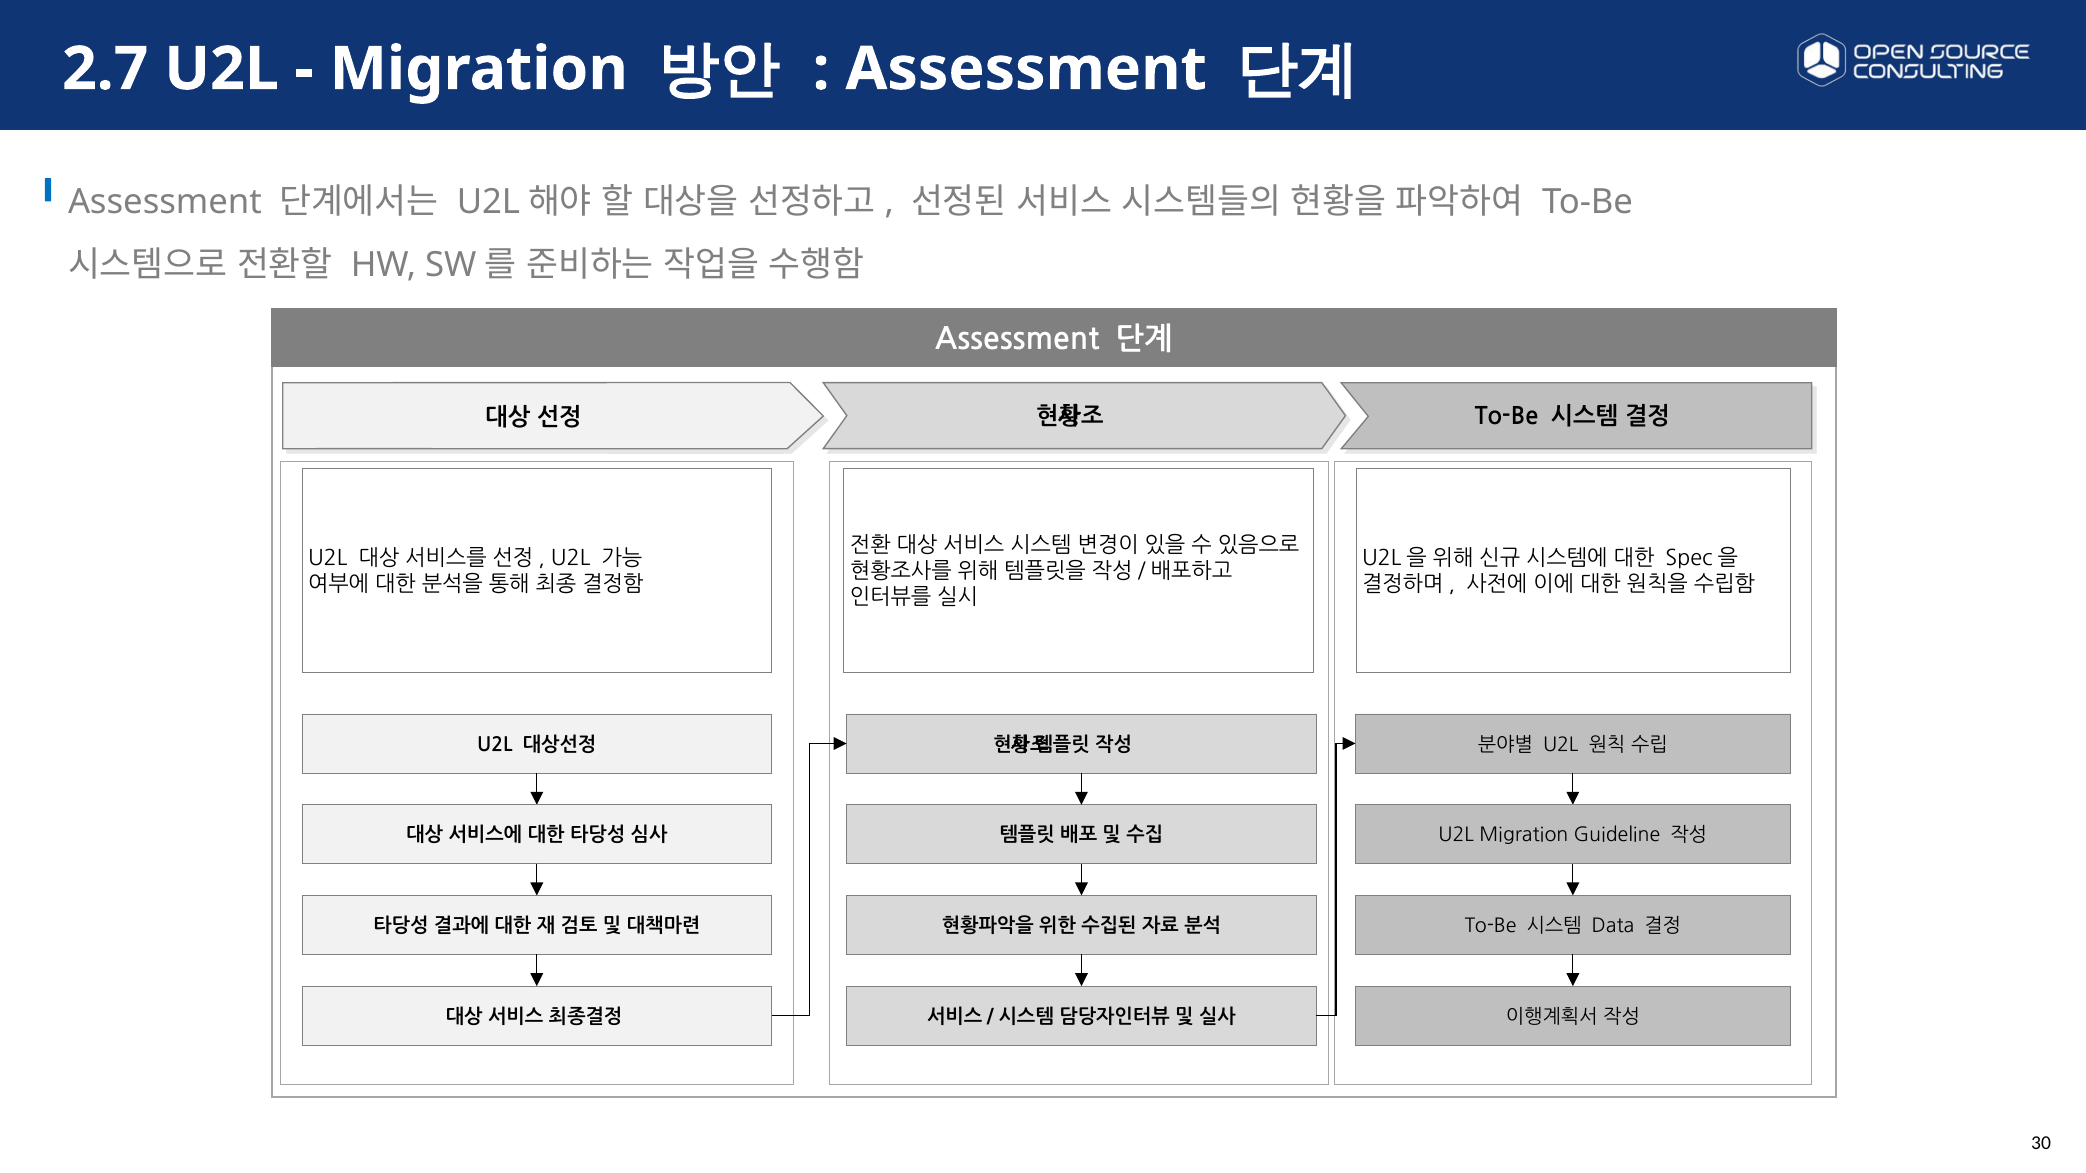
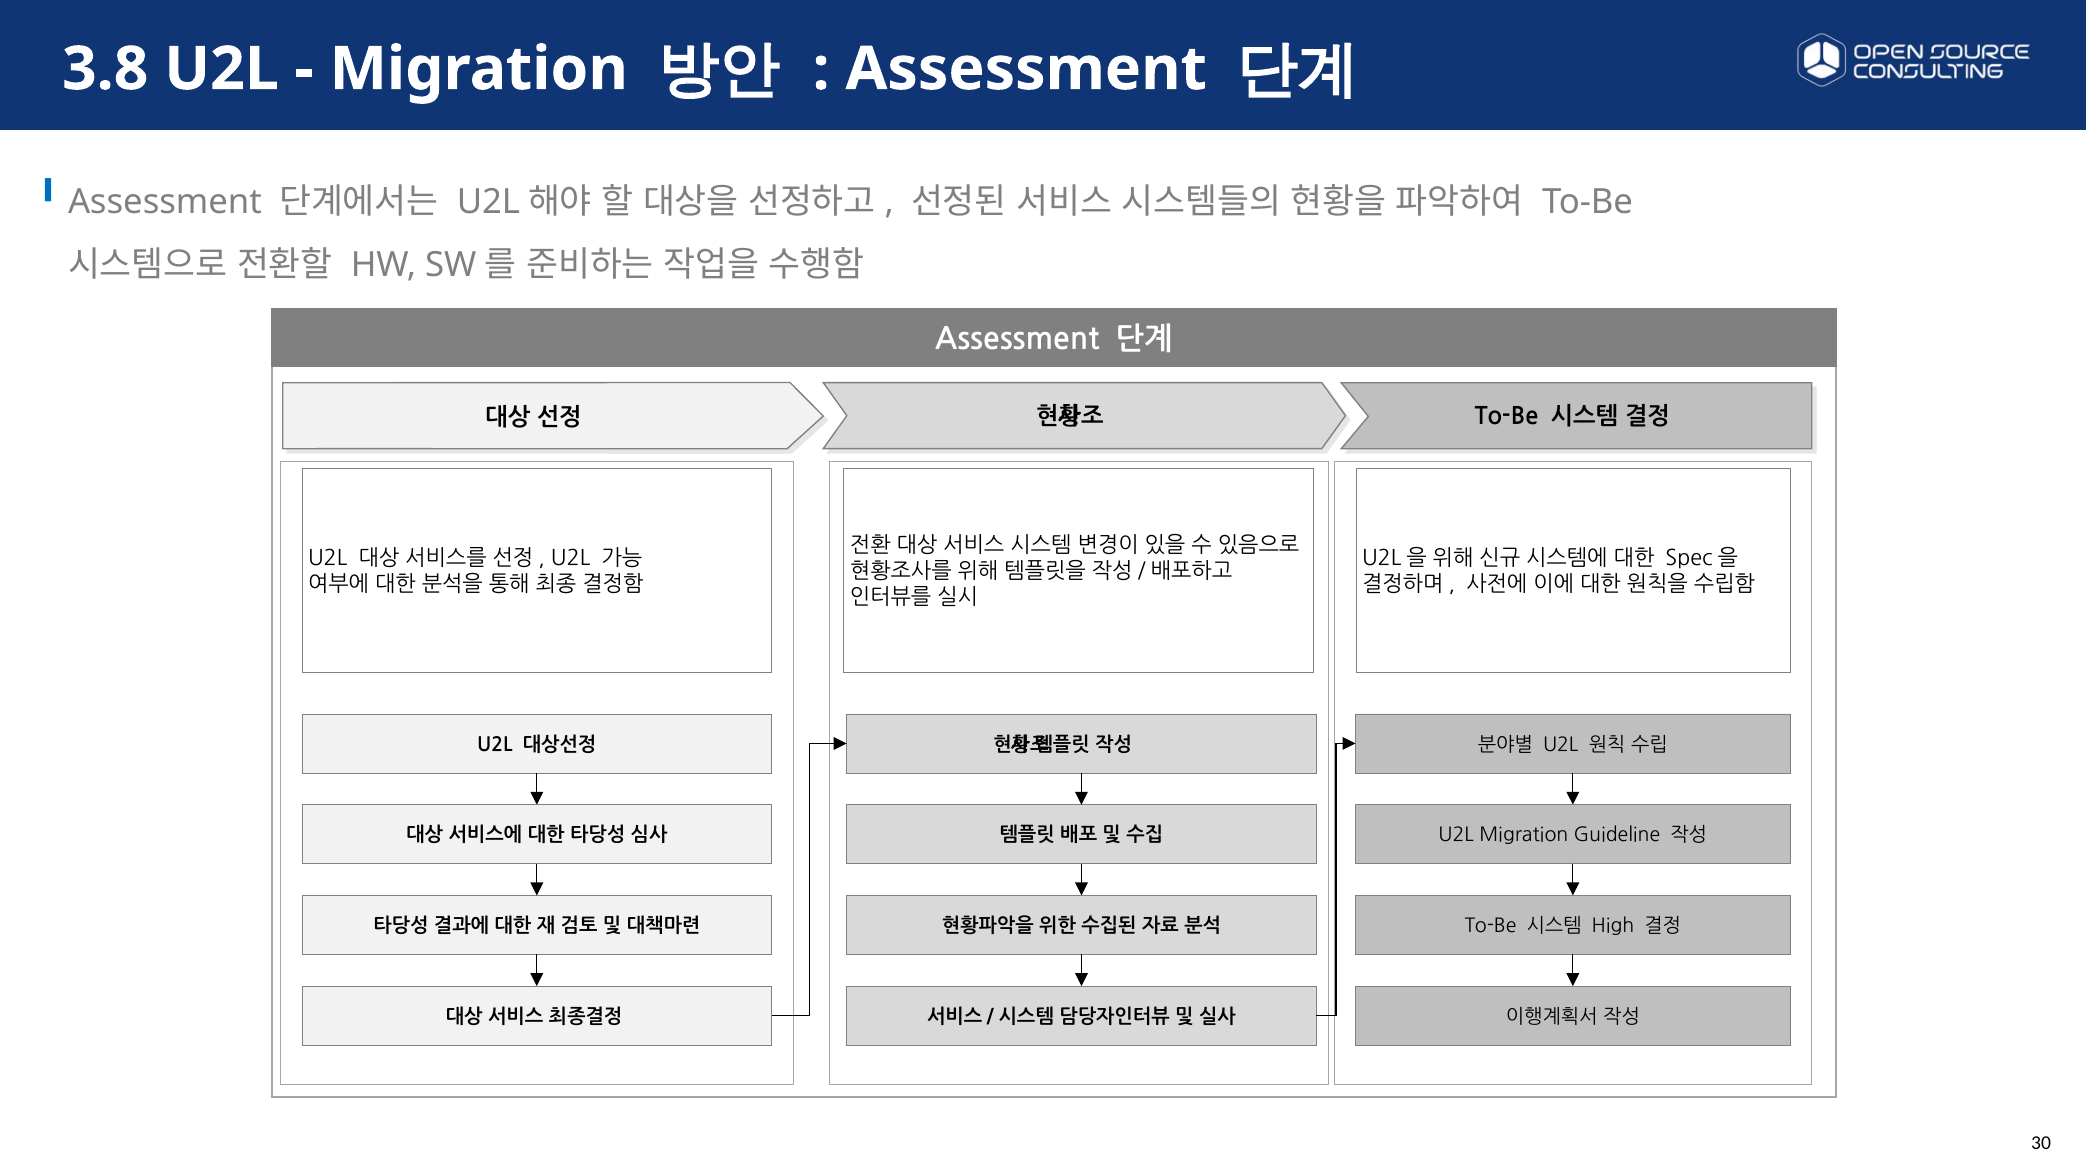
2.7: 2.7 -> 3.8
Data: Data -> High
